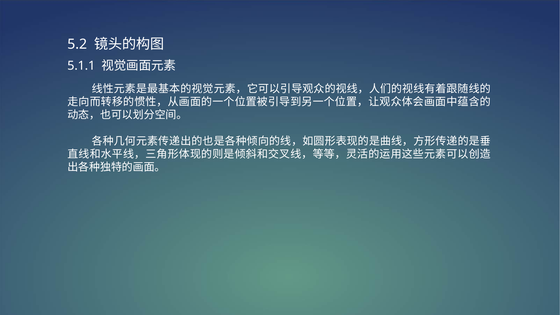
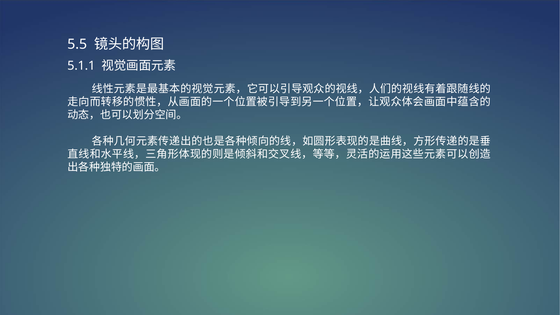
5.2: 5.2 -> 5.5
